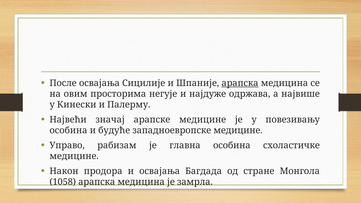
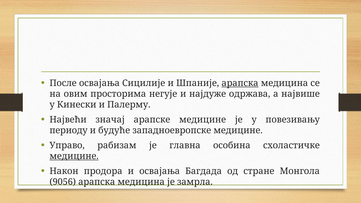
особина at (68, 130): особина -> периоду
медицине at (74, 156) underline: none -> present
1058: 1058 -> 9056
